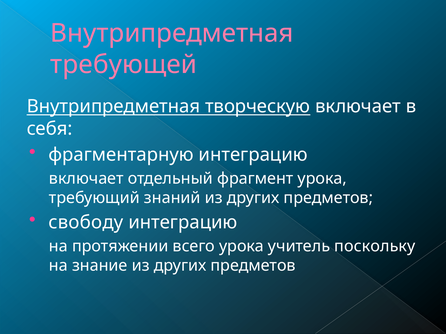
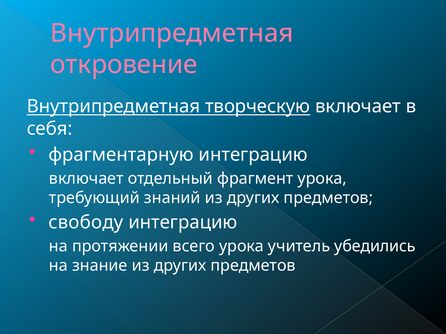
требующей: требующей -> откровение
поскольку: поскольку -> убедились
